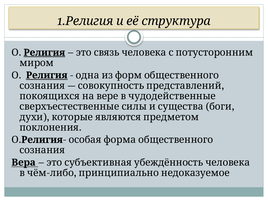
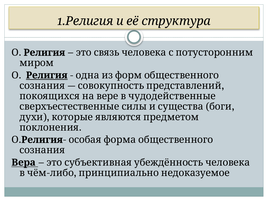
Религия at (44, 53) underline: present -> none
